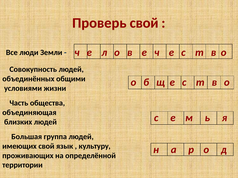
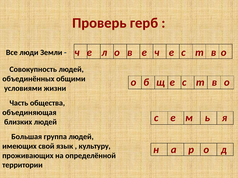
Проверь свой: свой -> герб
